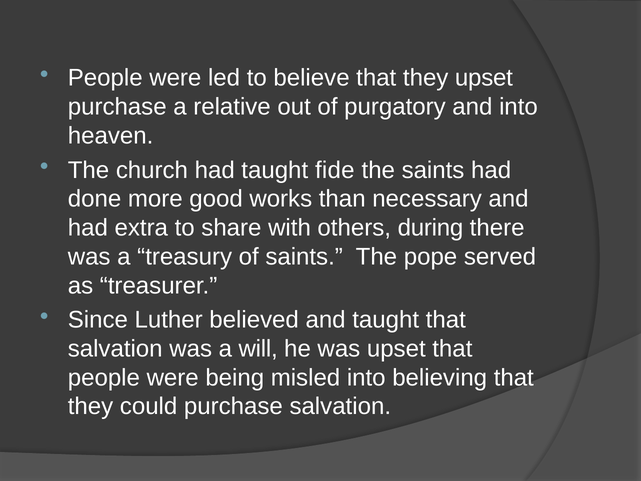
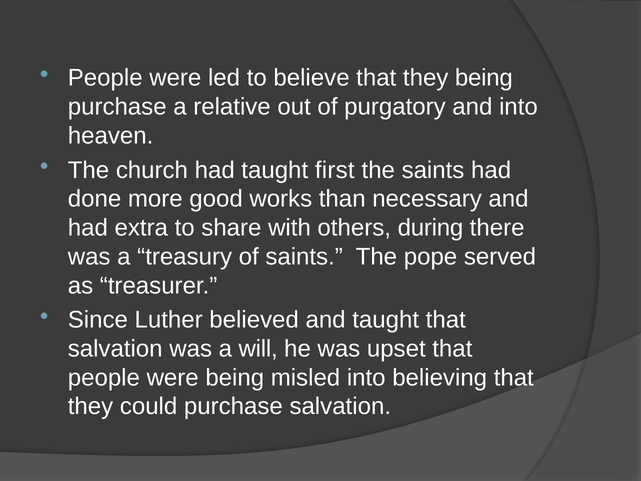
they upset: upset -> being
fide: fide -> first
